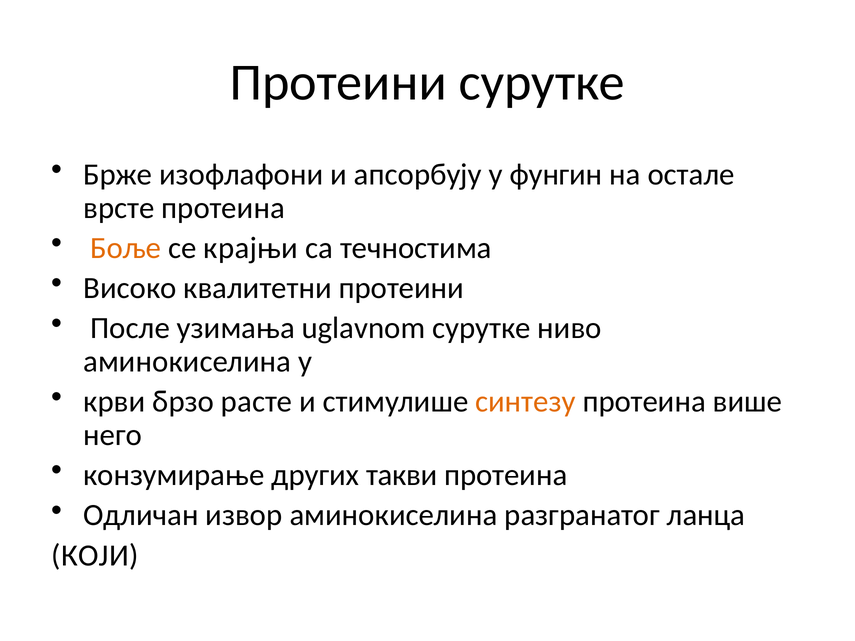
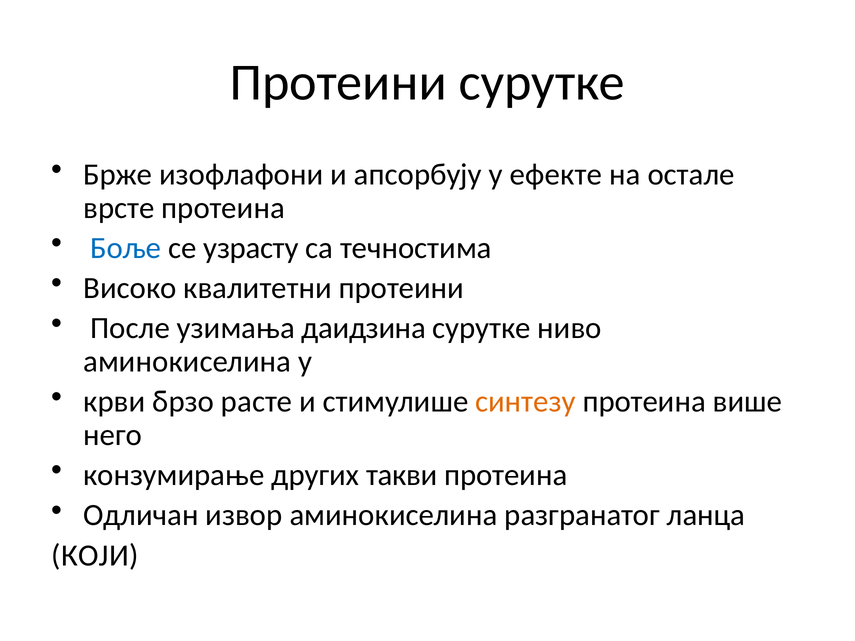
фунгин: фунгин -> ефекте
Боље colour: orange -> blue
крајњи: крајњи -> узрасту
uglavnom: uglavnom -> даидзина
